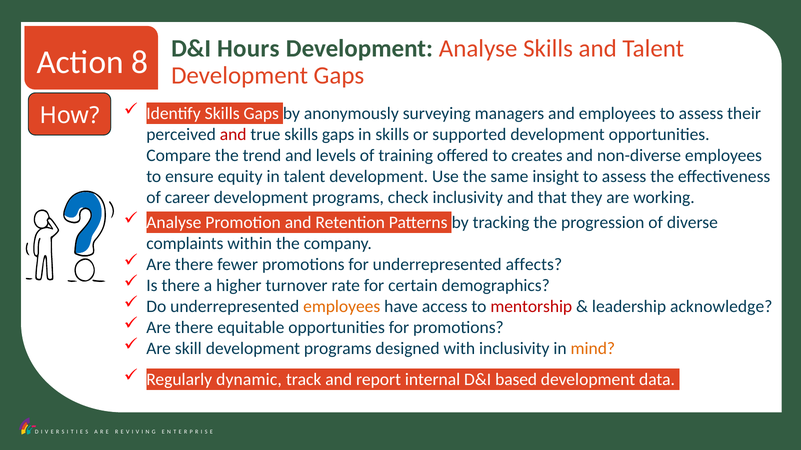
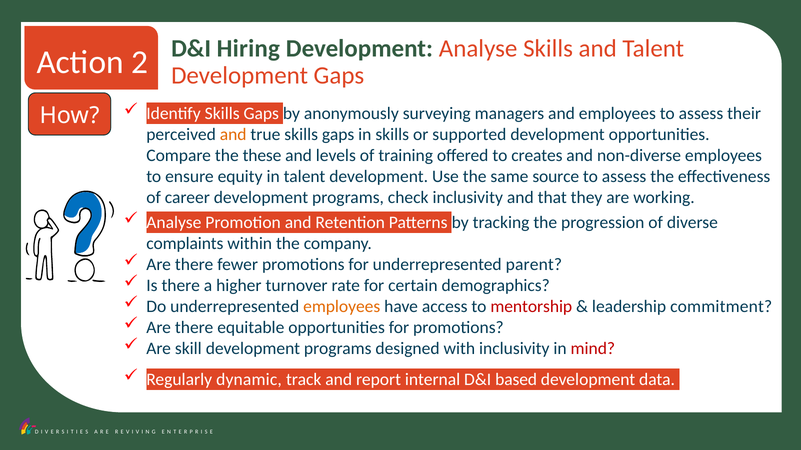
Hours: Hours -> Hiring
8: 8 -> 2
and at (233, 135) colour: red -> orange
trend: trend -> these
insight: insight -> source
affects: affects -> parent
acknowledge: acknowledge -> commitment
mind colour: orange -> red
